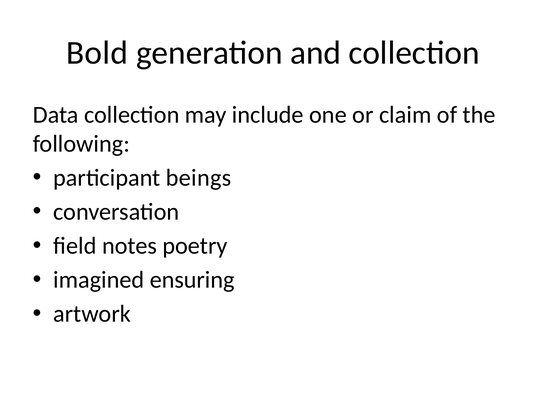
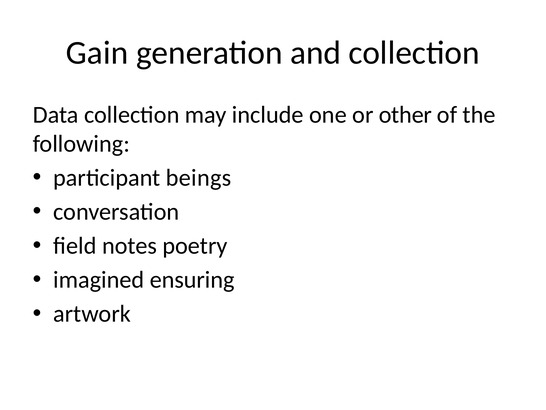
Bold: Bold -> Gain
claim: claim -> other
